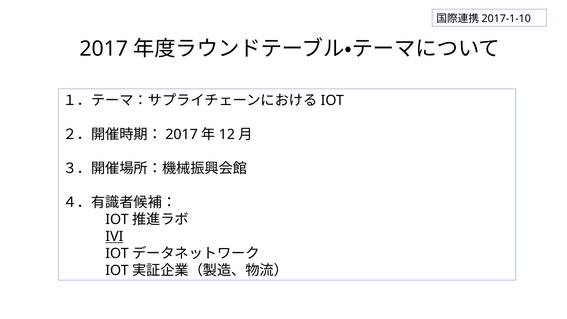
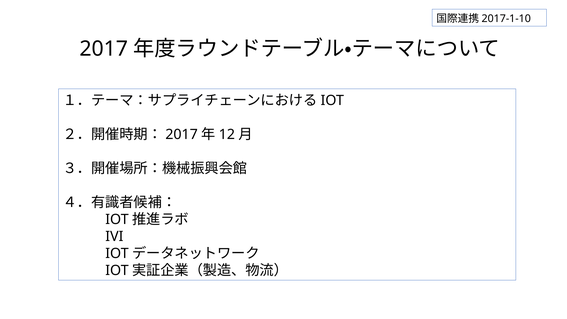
IVI underline: present -> none
